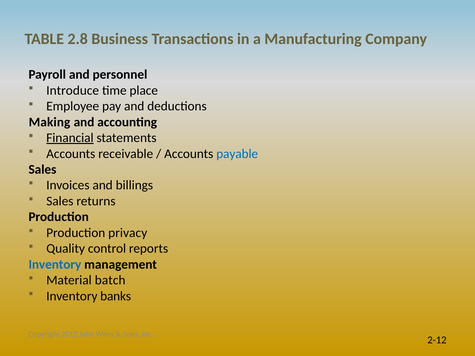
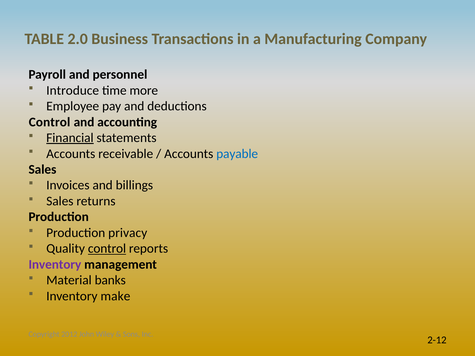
2.8: 2.8 -> 2.0
place: place -> more
Making at (50, 122): Making -> Control
control at (107, 249) underline: none -> present
Inventory at (55, 265) colour: blue -> purple
batch: batch -> banks
banks: banks -> make
